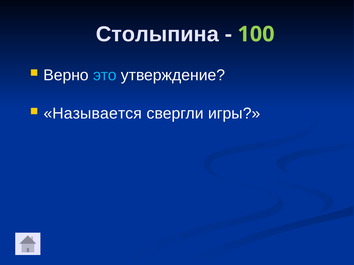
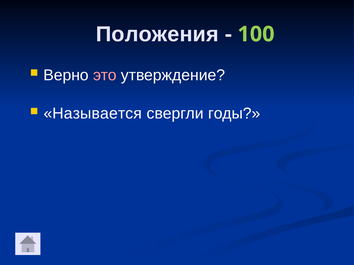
Столыпина: Столыпина -> Положения
это colour: light blue -> pink
игры: игры -> годы
